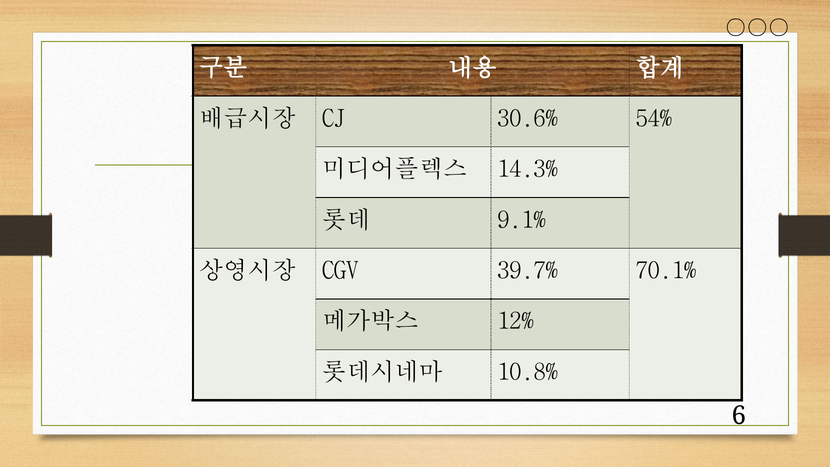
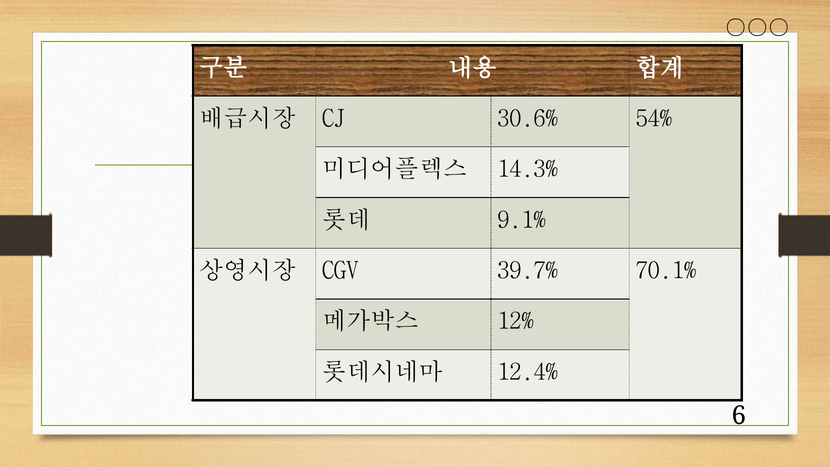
10.8%: 10.8% -> 12.4%
